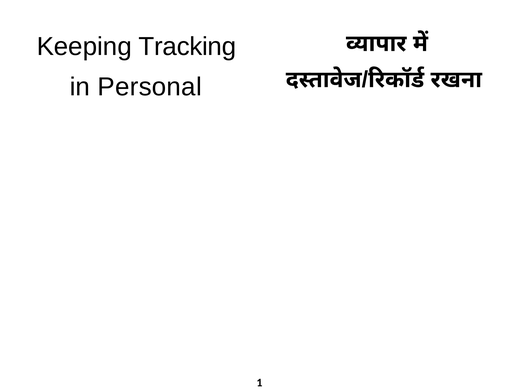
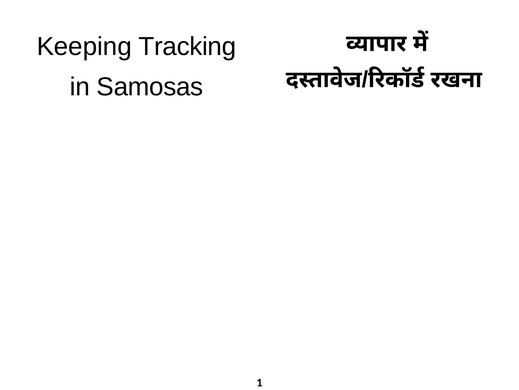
Personal: Personal -> Samosas
